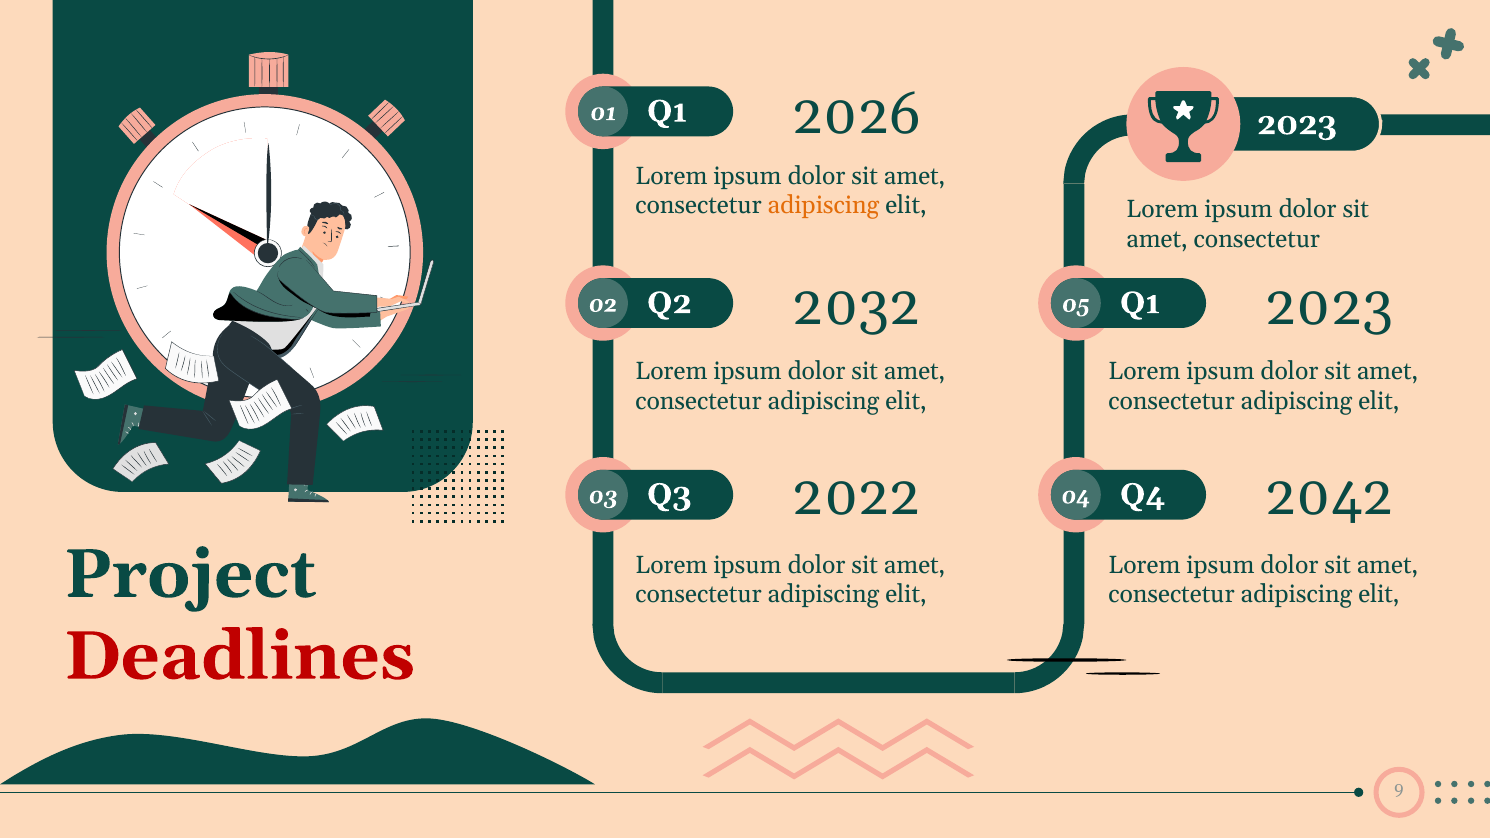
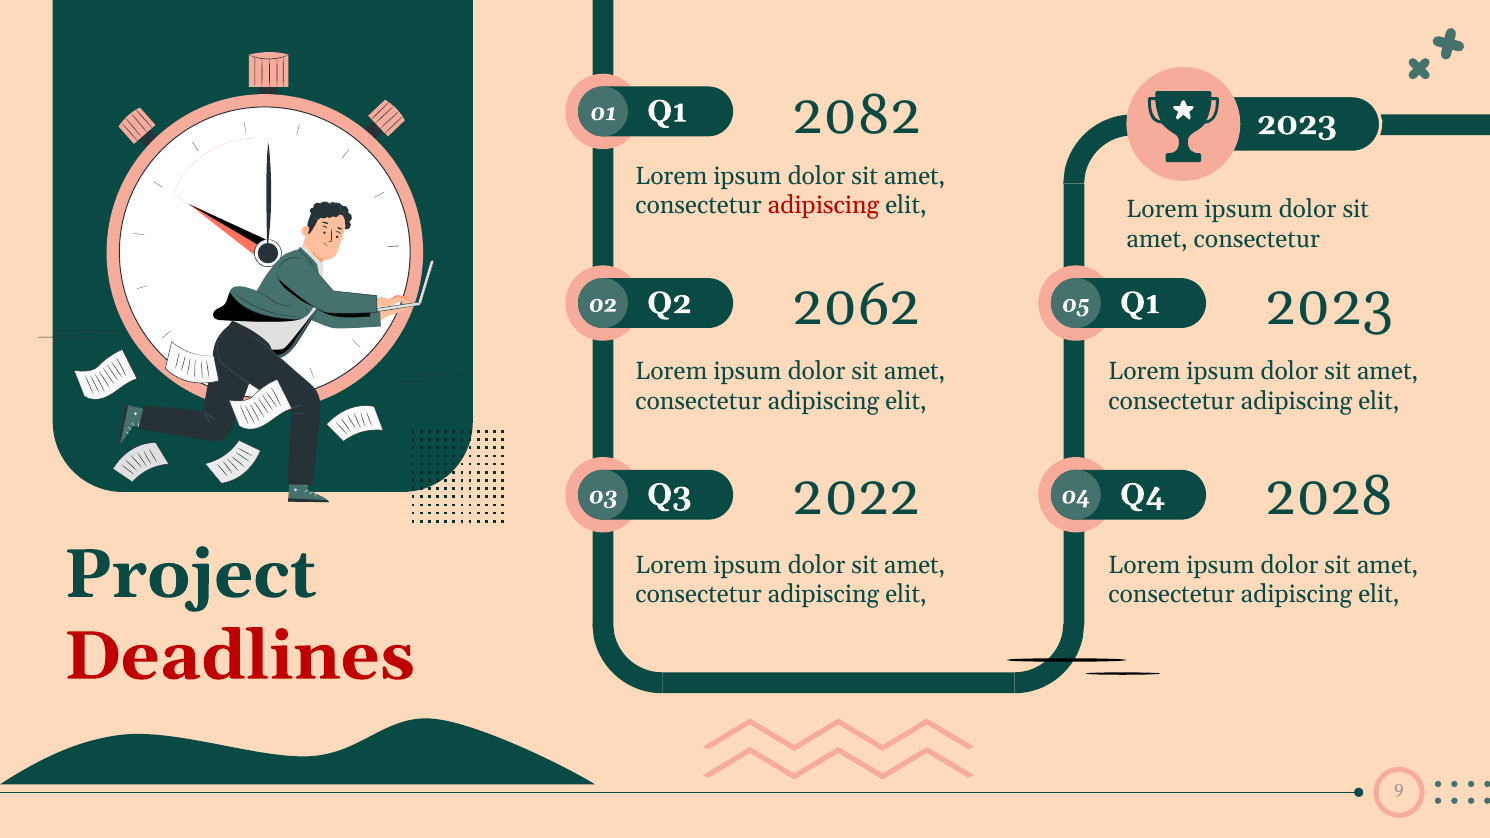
2026: 2026 -> 2082
adipiscing at (824, 206) colour: orange -> red
2032: 2032 -> 2062
2042: 2042 -> 2028
